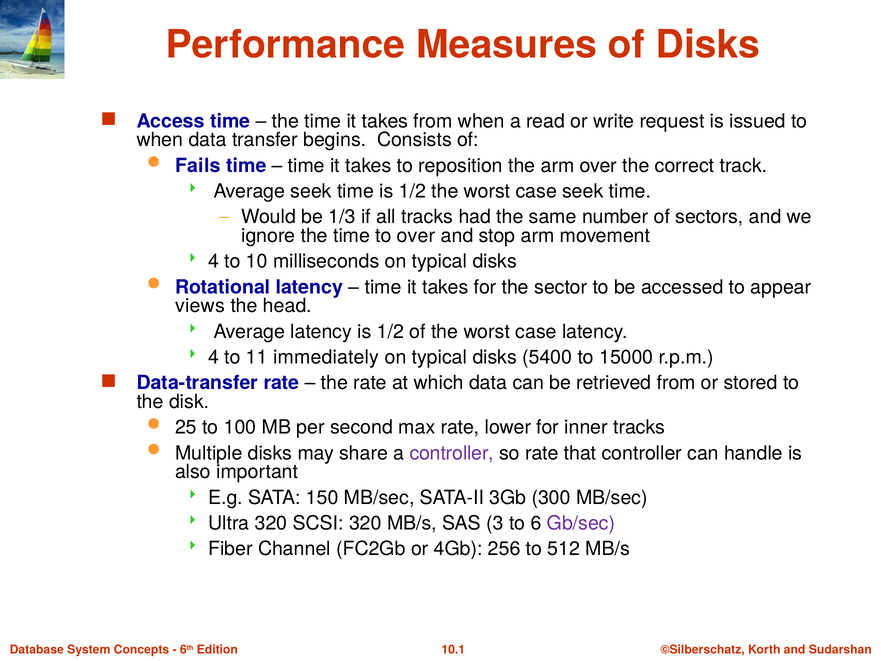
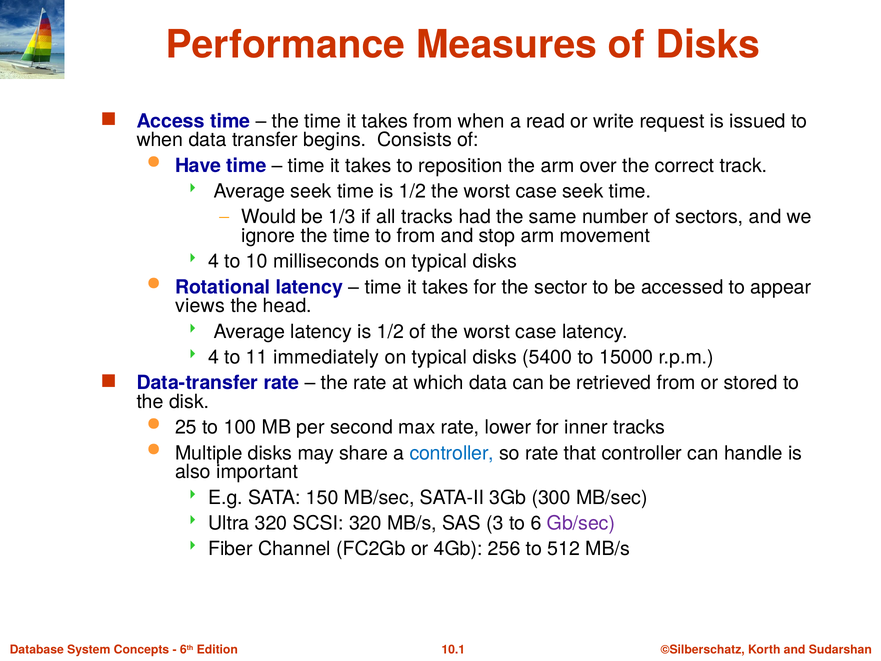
Fails: Fails -> Have
to over: over -> from
controller at (452, 453) colour: purple -> blue
